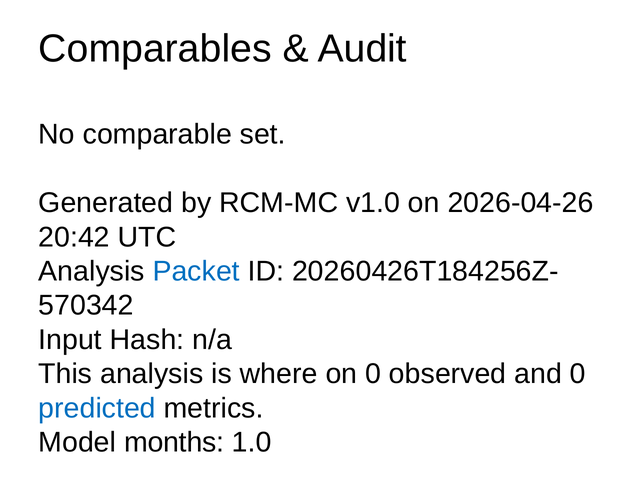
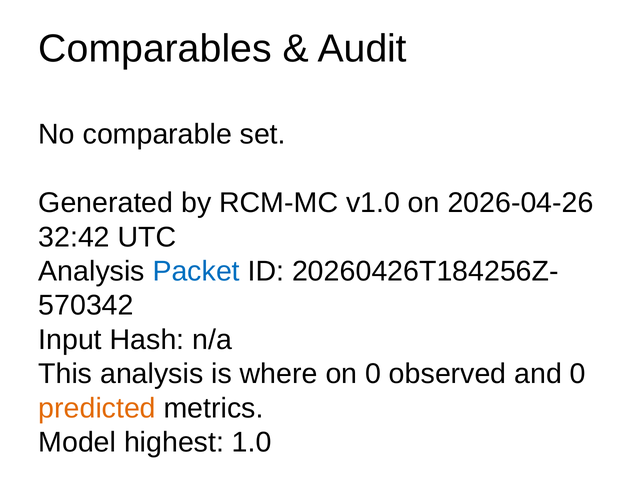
20:42: 20:42 -> 32:42
predicted colour: blue -> orange
months: months -> highest
